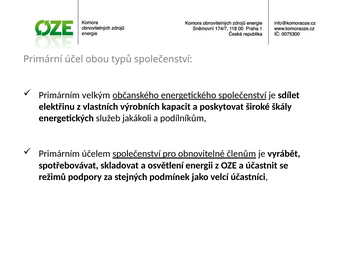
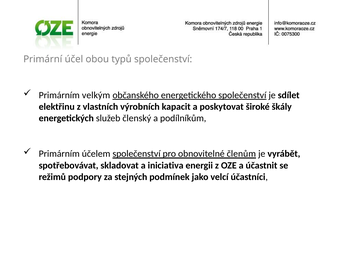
jakákoli: jakákoli -> členský
osvětlení: osvětlení -> iniciativa
